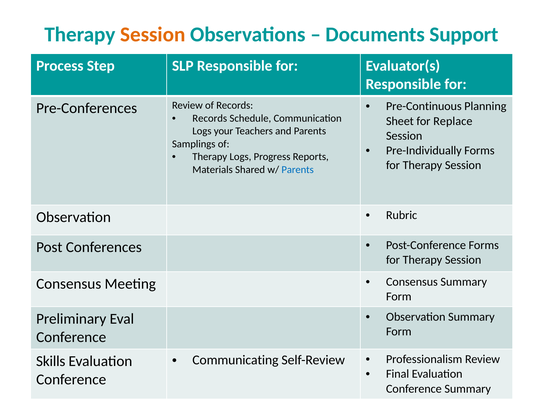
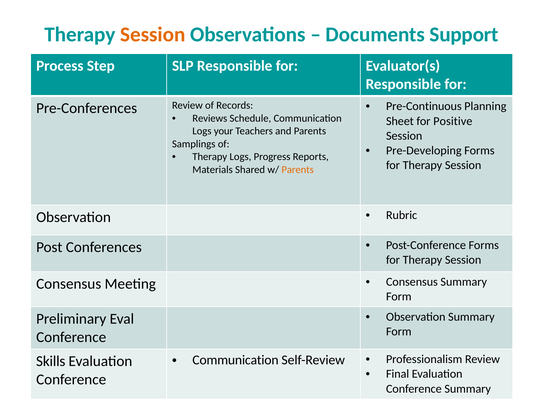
Records at (210, 118): Records -> Reviews
Replace: Replace -> Positive
Pre-Individually: Pre-Individually -> Pre-Developing
Parents at (298, 170) colour: blue -> orange
Communicating at (235, 360): Communicating -> Communication
